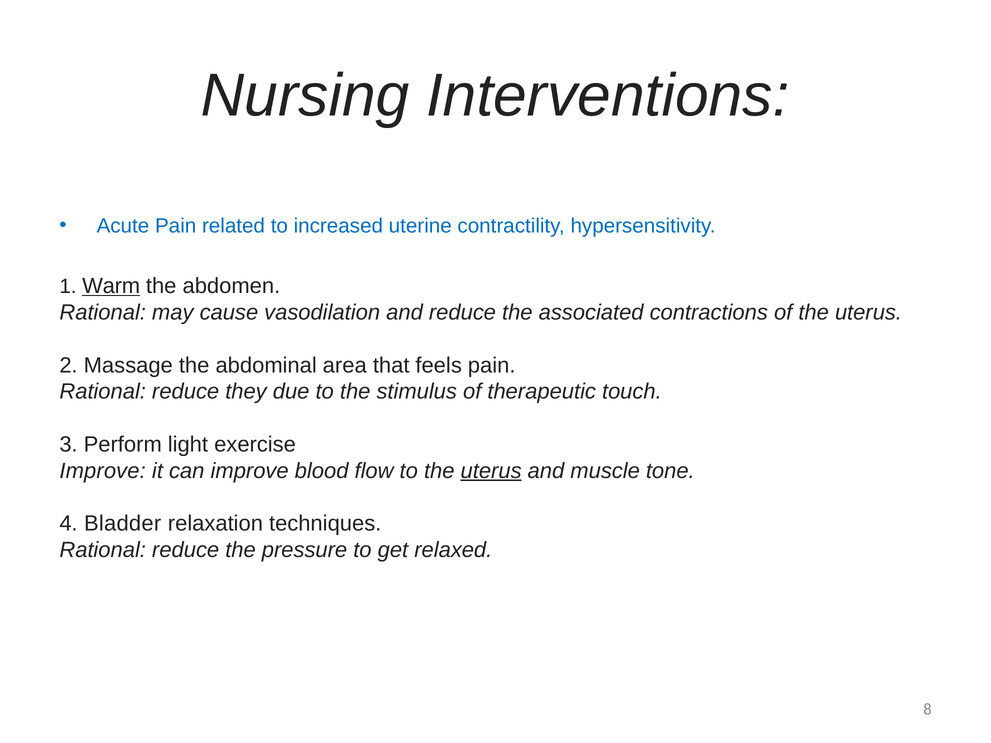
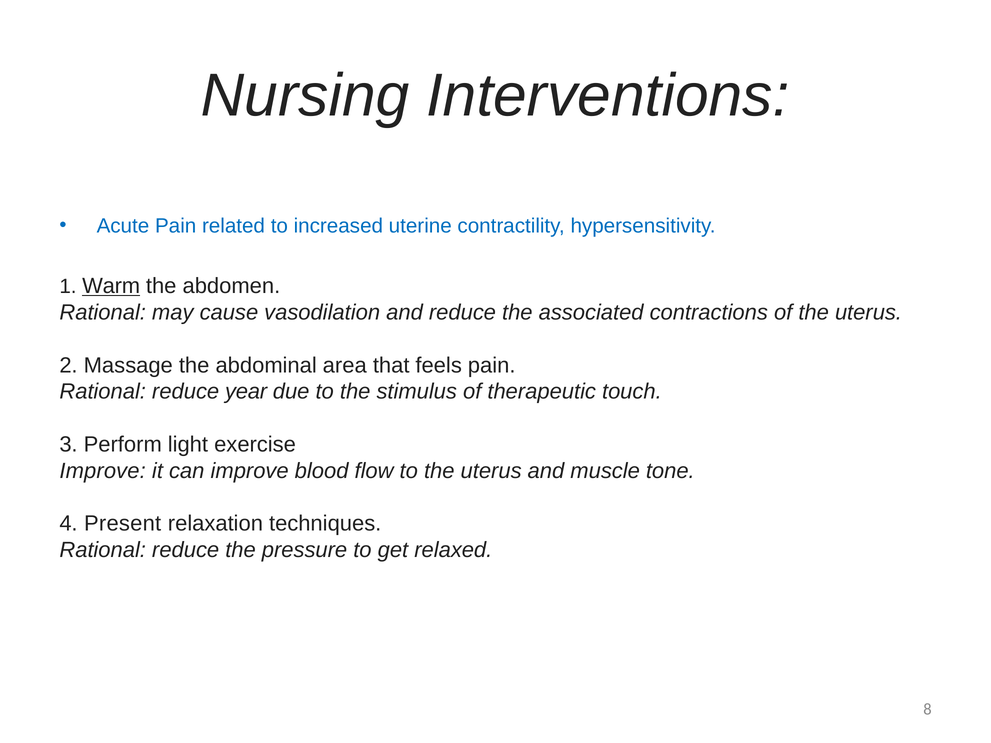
they: they -> year
uterus at (491, 471) underline: present -> none
Bladder: Bladder -> Present
